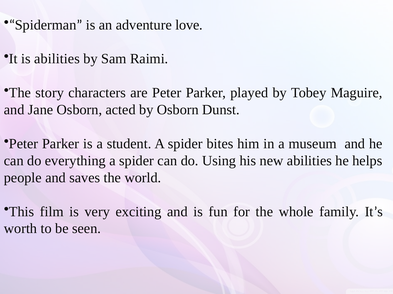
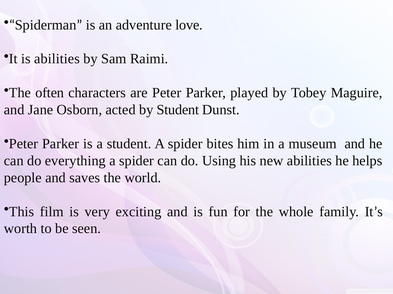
story: story -> often
by Osborn: Osborn -> Student
